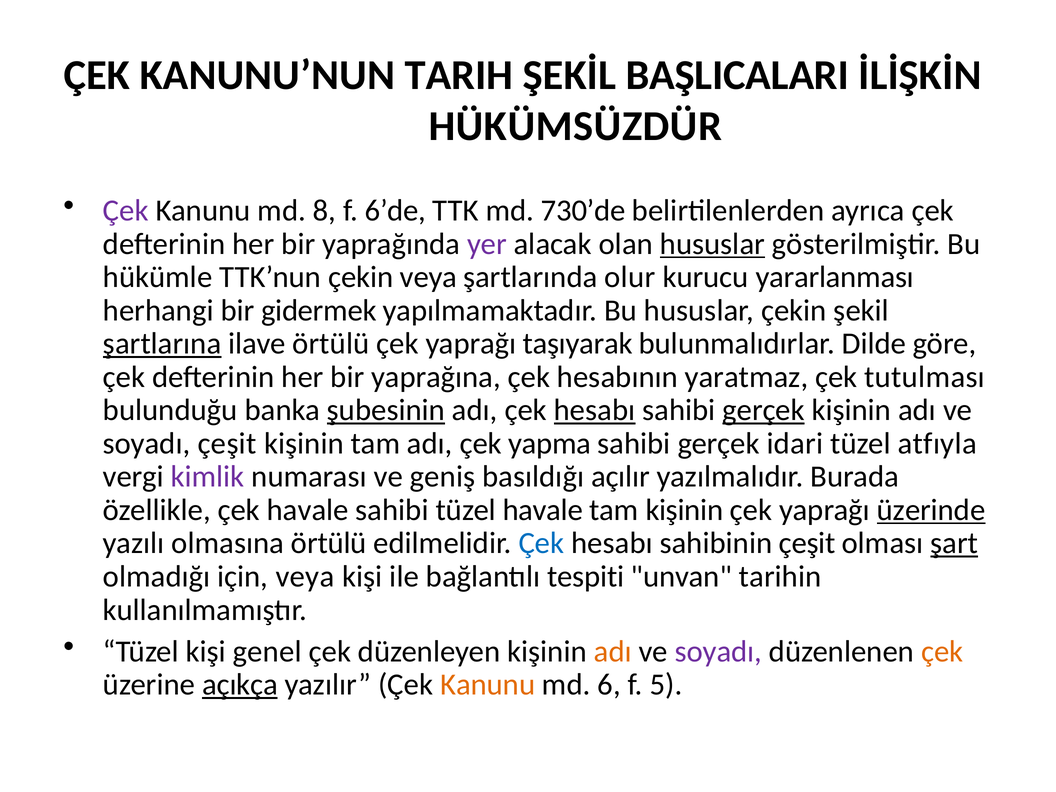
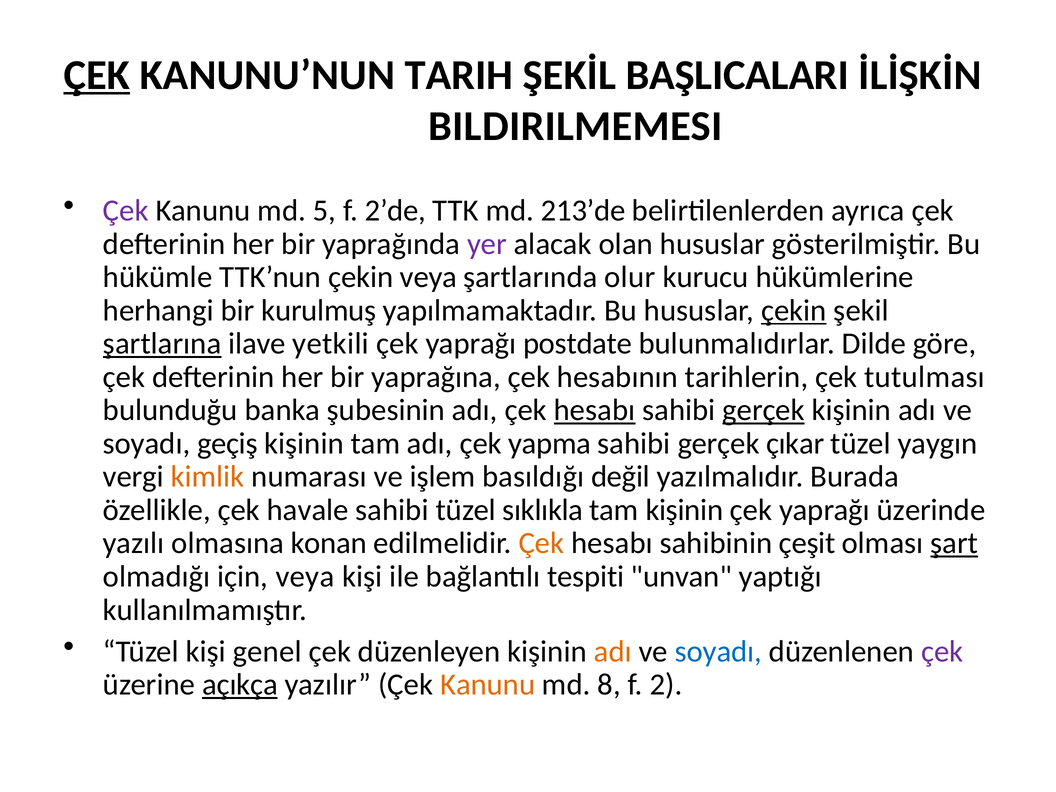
ÇEK at (97, 75) underline: none -> present
HÜKÜMSÜZDÜR: HÜKÜMSÜZDÜR -> BILDIRILMEMESI
8: 8 -> 5
6’de: 6’de -> 2’de
730’de: 730’de -> 213’de
hususlar at (712, 244) underline: present -> none
yararlanması: yararlanması -> hükümlerine
gidermek: gidermek -> kurulmuş
çekin at (794, 310) underline: none -> present
ilave örtülü: örtülü -> yetkili
taşıyarak: taşıyarak -> postdate
yaratmaz: yaratmaz -> tarihlerin
şubesinin underline: present -> none
soyadı çeşit: çeşit -> geçiş
idari: idari -> çıkar
atfıyla: atfıyla -> yaygın
kimlik colour: purple -> orange
geniş: geniş -> işlem
açılır: açılır -> değil
tüzel havale: havale -> sıklıkla
üzerinde underline: present -> none
olmasına örtülü: örtülü -> konan
Çek at (541, 543) colour: blue -> orange
tarihin: tarihin -> yaptığı
soyadı at (718, 652) colour: purple -> blue
çek at (942, 652) colour: orange -> purple
6: 6 -> 8
5: 5 -> 2
